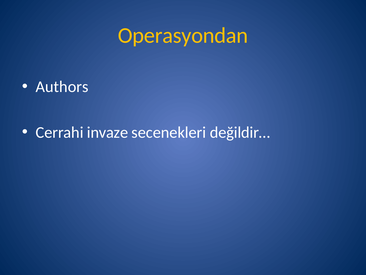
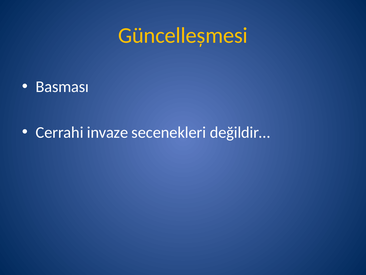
Operasyondan: Operasyondan -> Güncelleșmesi
Authors: Authors -> Basması
